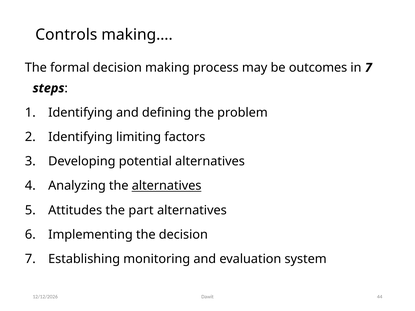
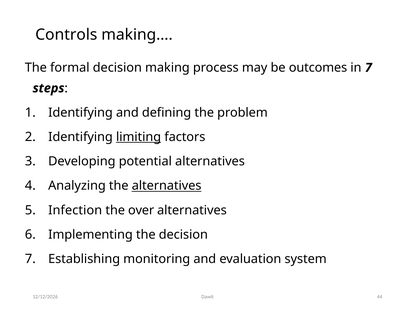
limiting underline: none -> present
Attitudes: Attitudes -> Infection
part: part -> over
